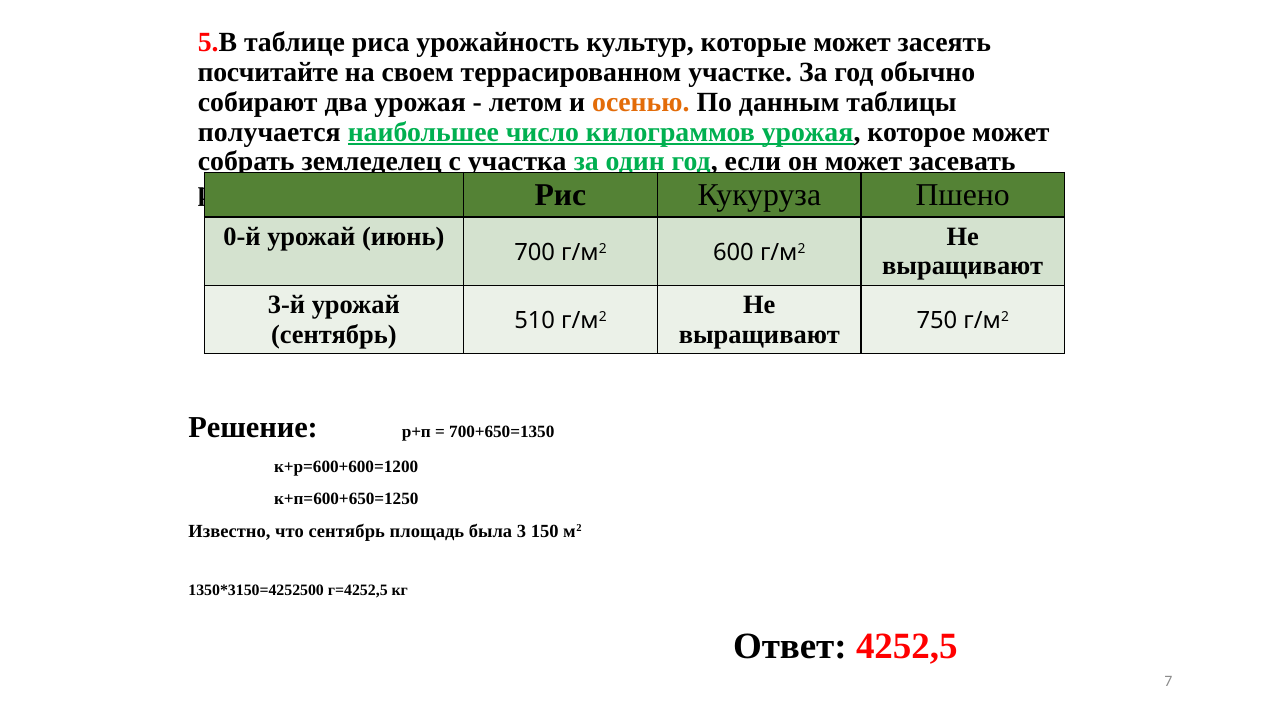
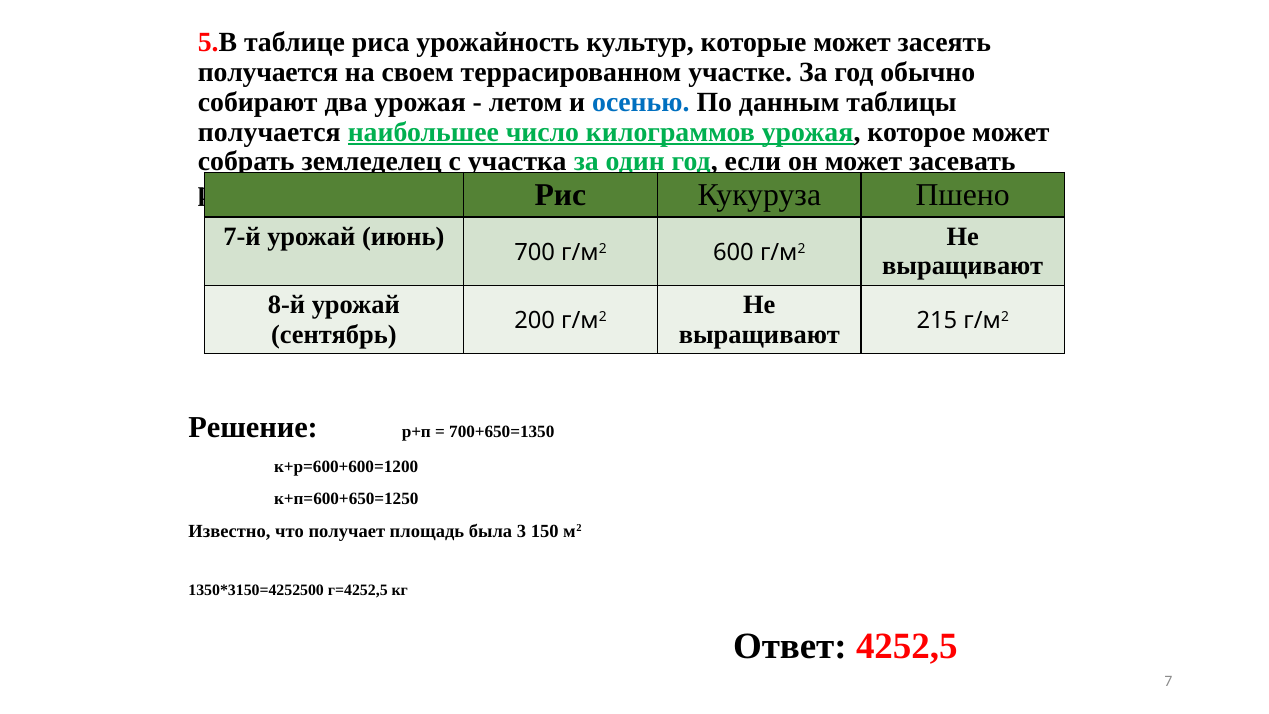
посчитайте at (268, 72): посчитайте -> получается
осенью colour: orange -> blue
0-й: 0-й -> 7-й
3-й: 3-й -> 8-й
510: 510 -> 200
750: 750 -> 215
что сентябрь: сентябрь -> получает
